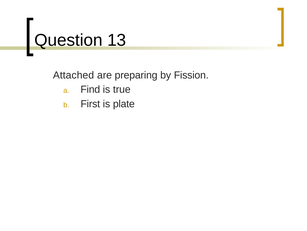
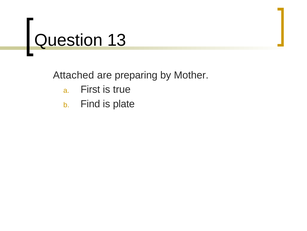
Fission: Fission -> Mother
Find: Find -> First
First: First -> Find
